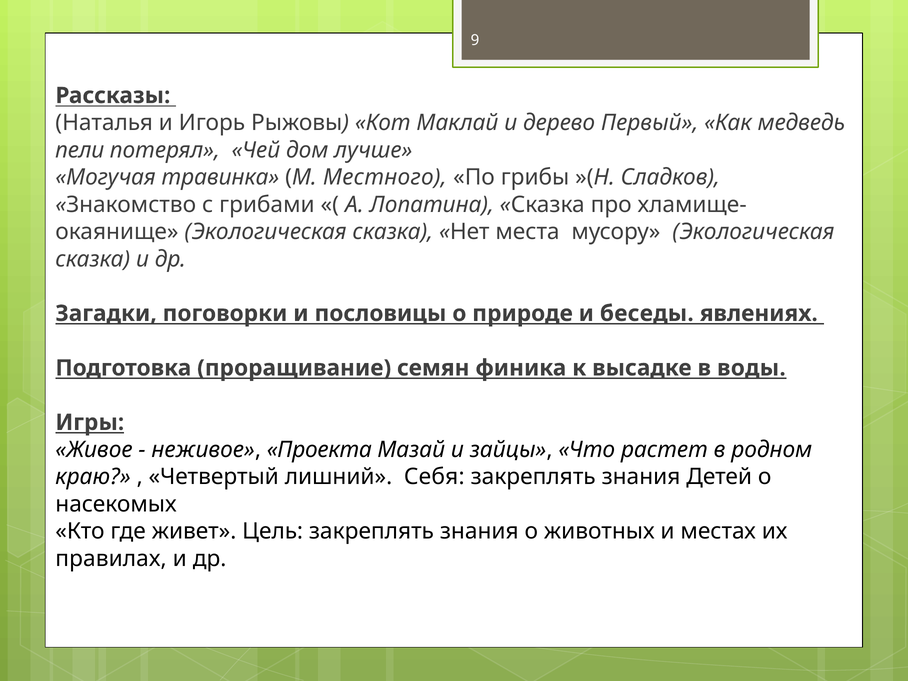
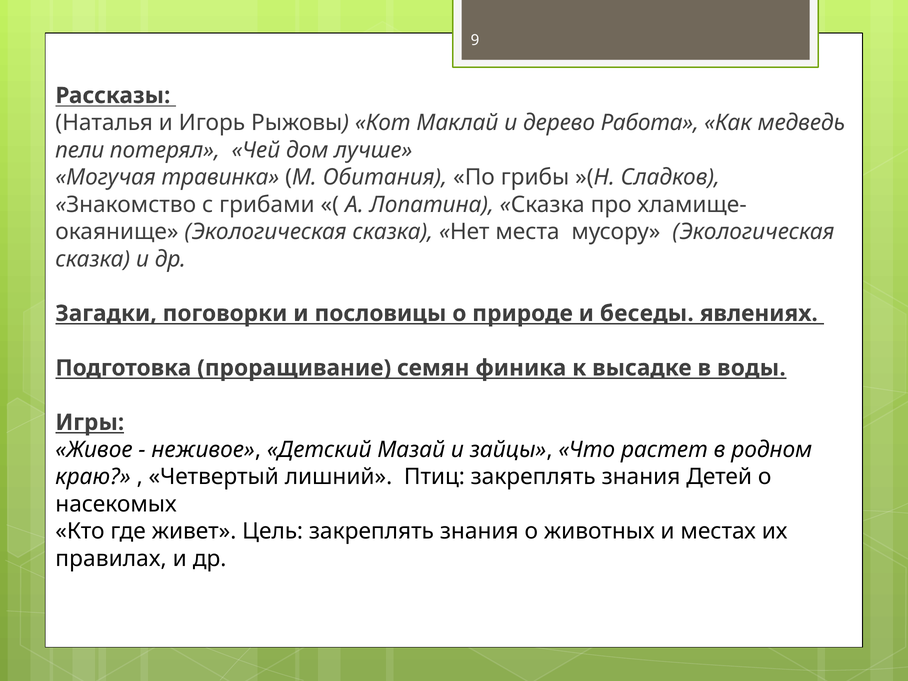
Первый: Первый -> Работа
Местного: Местного -> Обитания
Проекта: Проекта -> Детский
Себя: Себя -> Птиц
